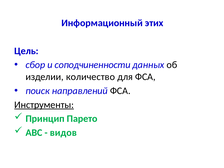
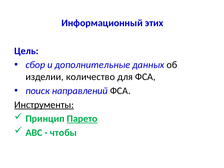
соподчиненности: соподчиненности -> дополнительные
Парето underline: none -> present
видов: видов -> чтобы
